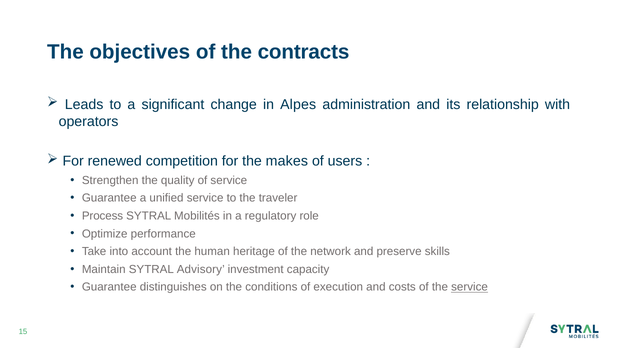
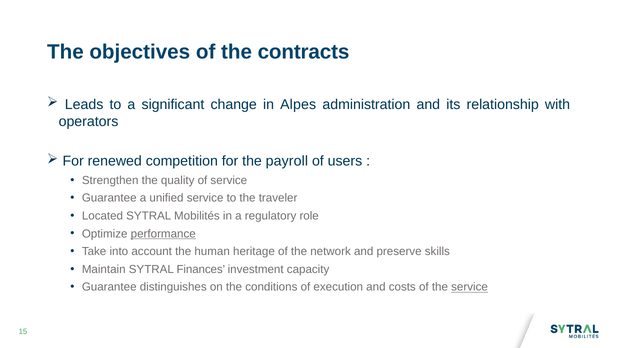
makes: makes -> payroll
Process: Process -> Located
performance underline: none -> present
Advisory: Advisory -> Finances
